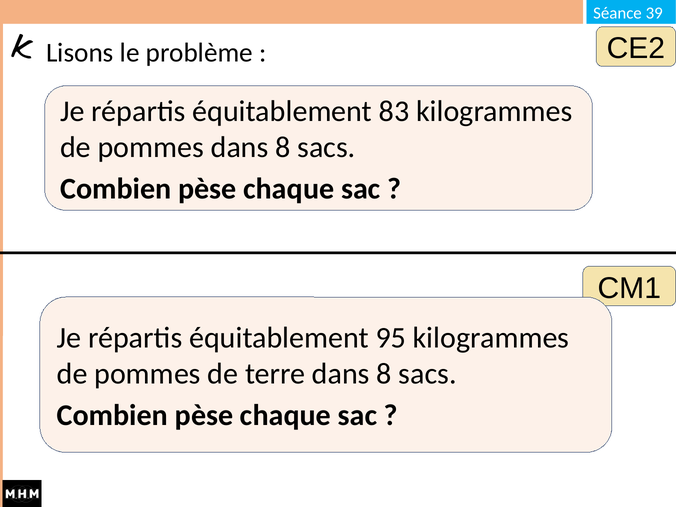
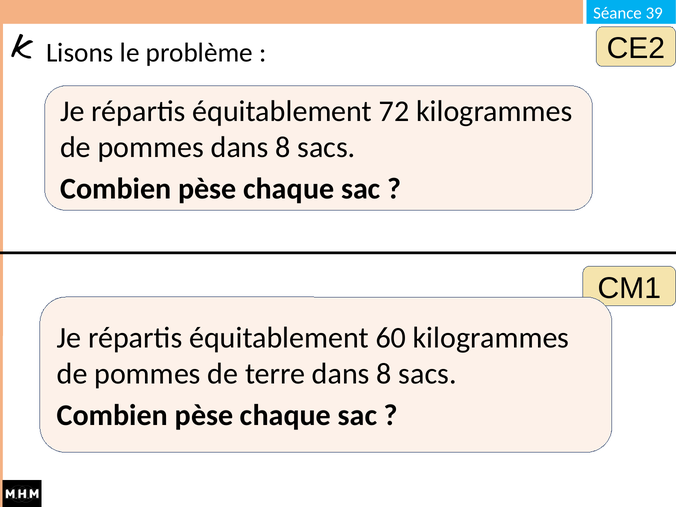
83: 83 -> 72
95: 95 -> 60
